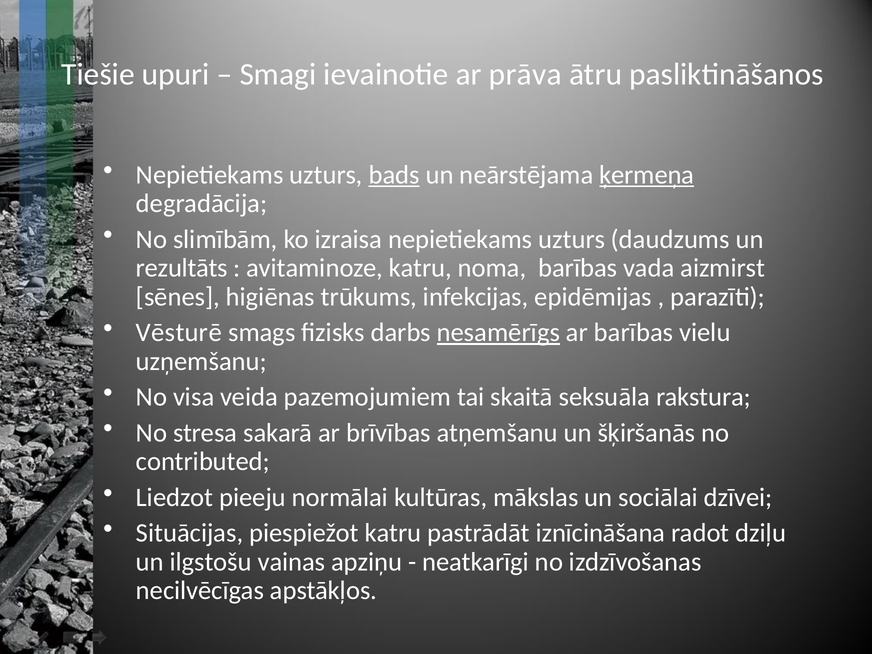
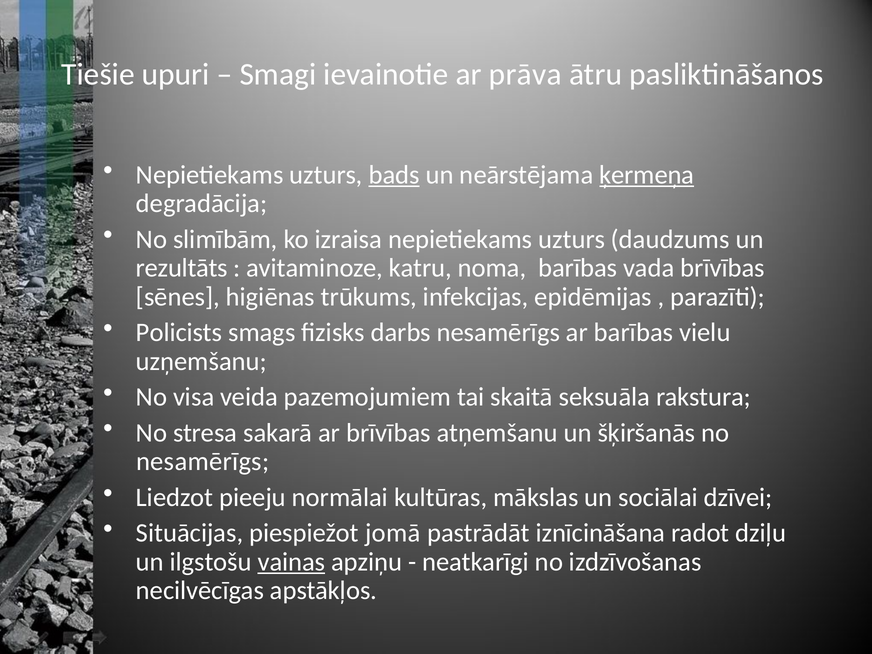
vada aizmirst: aizmirst -> brīvības
Vēsturē: Vēsturē -> Policists
nesamērīgs at (498, 333) underline: present -> none
contributed at (203, 462): contributed -> nesamērīgs
piespiežot katru: katru -> jomā
vainas underline: none -> present
